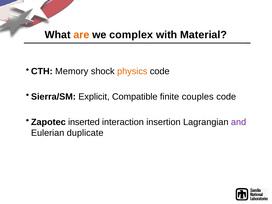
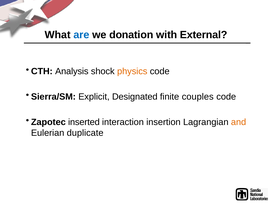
are colour: orange -> blue
complex: complex -> donation
Material: Material -> External
Memory: Memory -> Analysis
Compatible: Compatible -> Designated
and colour: purple -> orange
